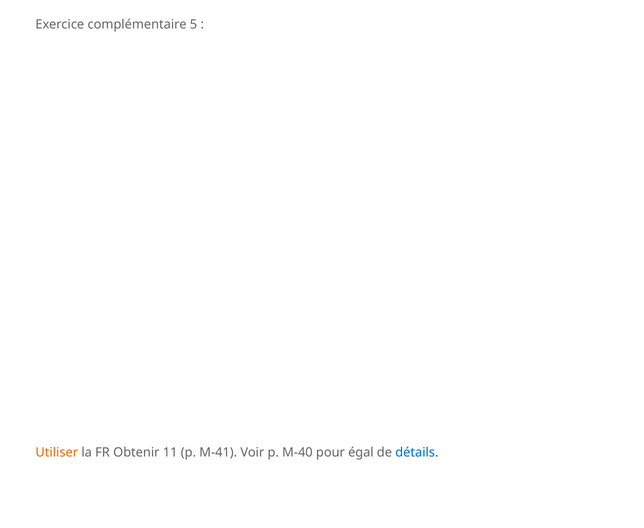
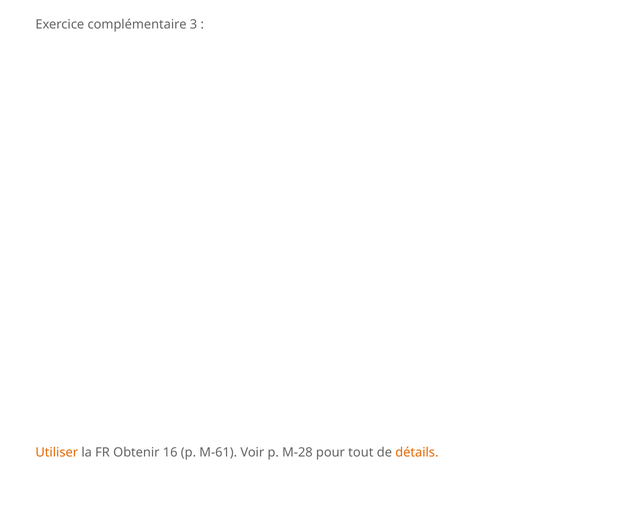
5: 5 -> 3
11: 11 -> 16
M-41: M-41 -> M-61
M-40: M-40 -> M-28
égal: égal -> tout
détails colour: blue -> orange
